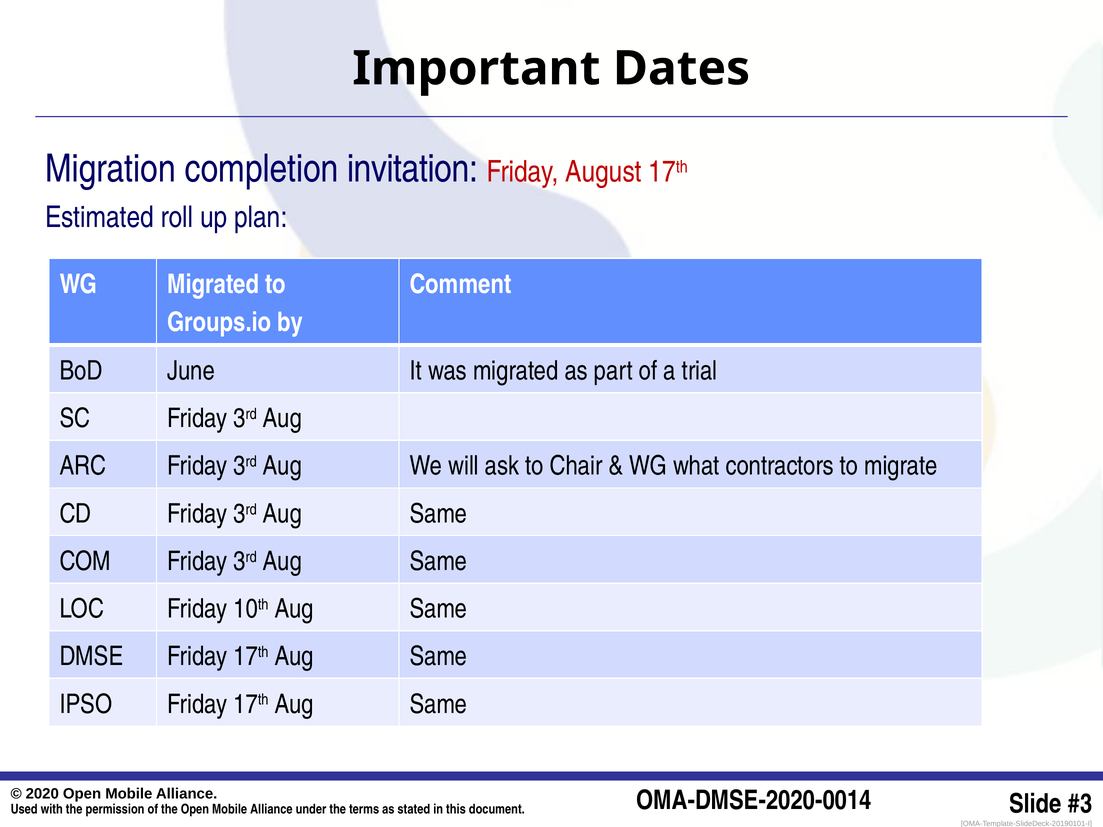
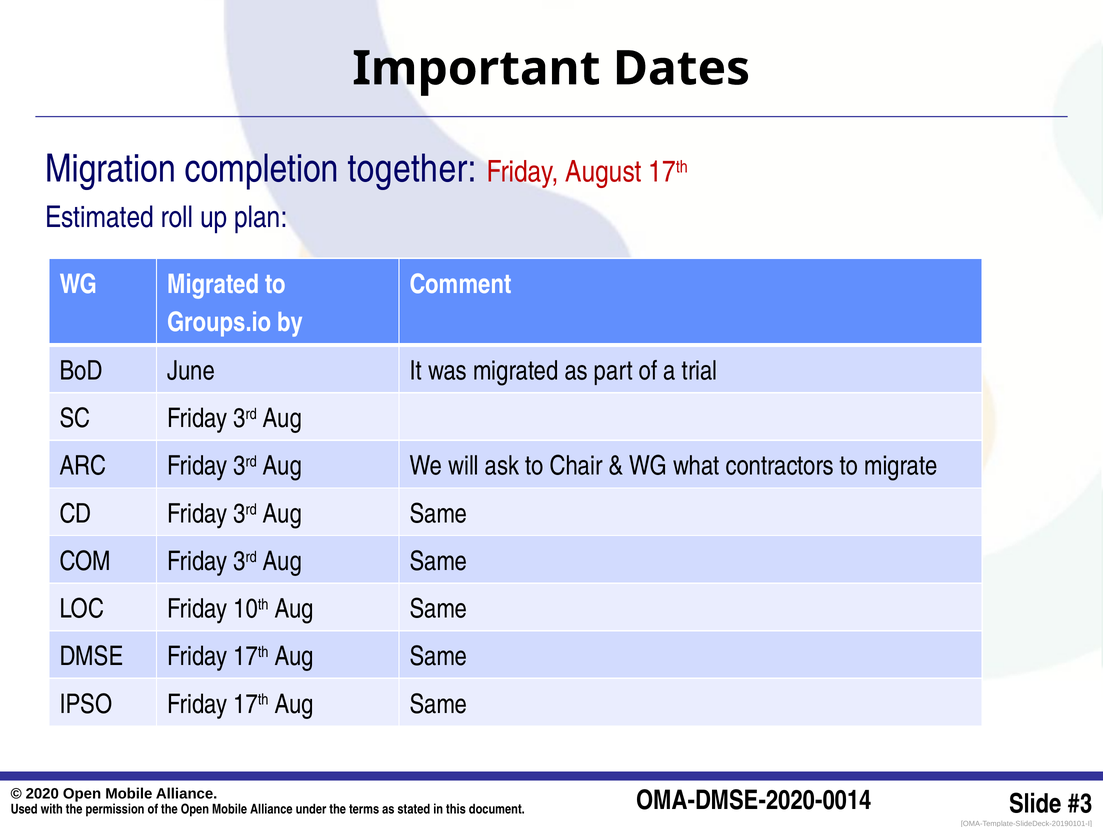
invitation: invitation -> together
